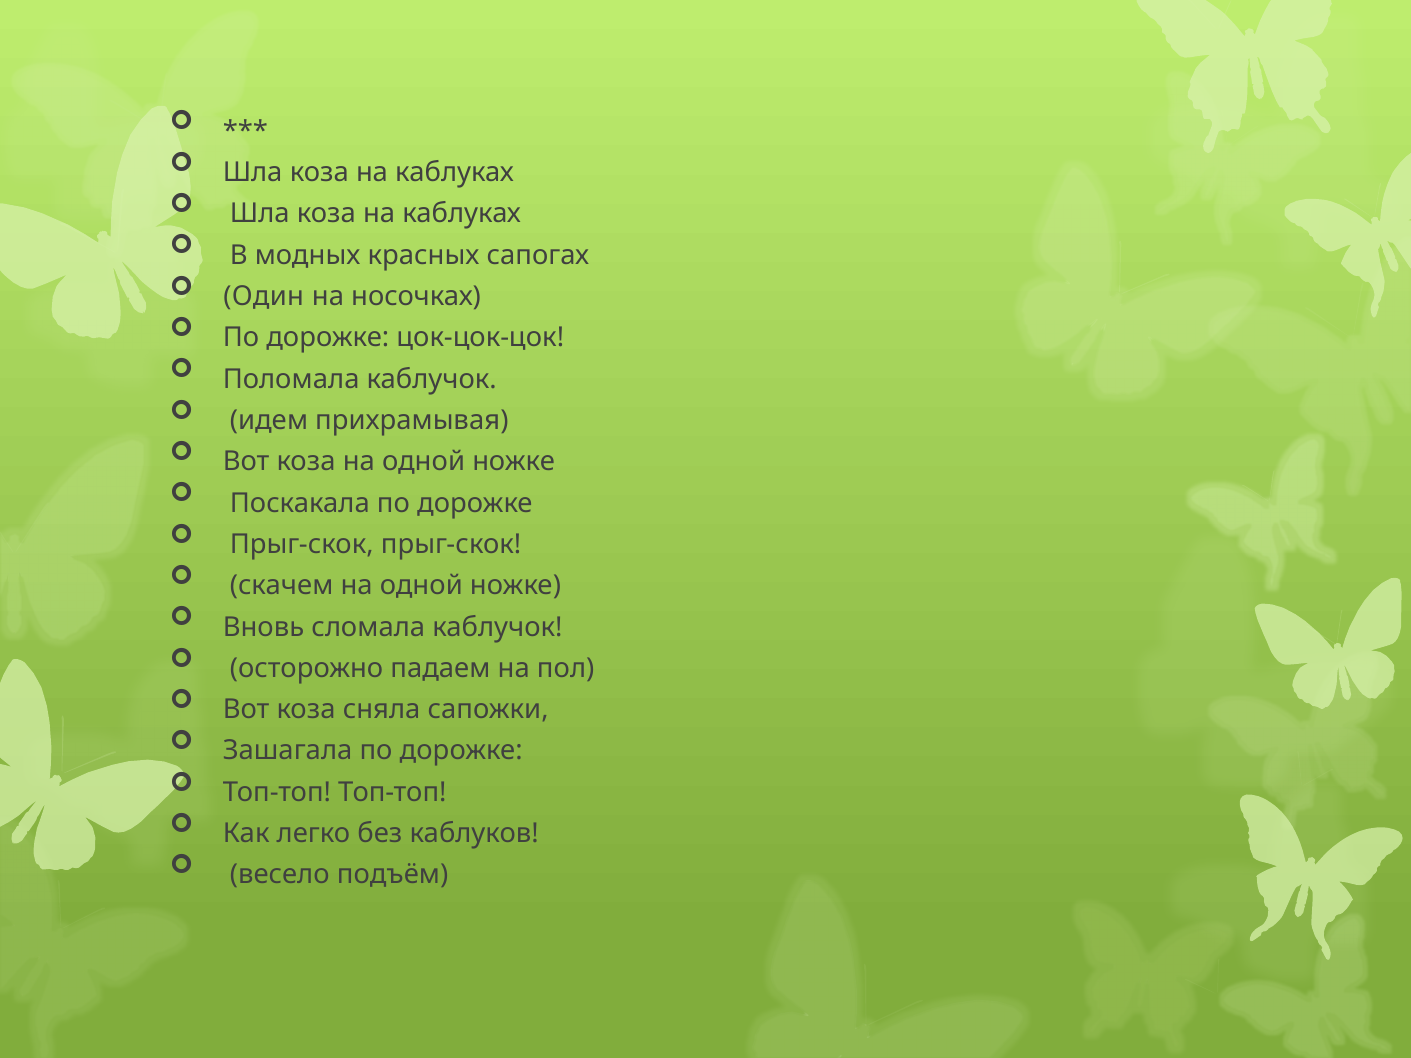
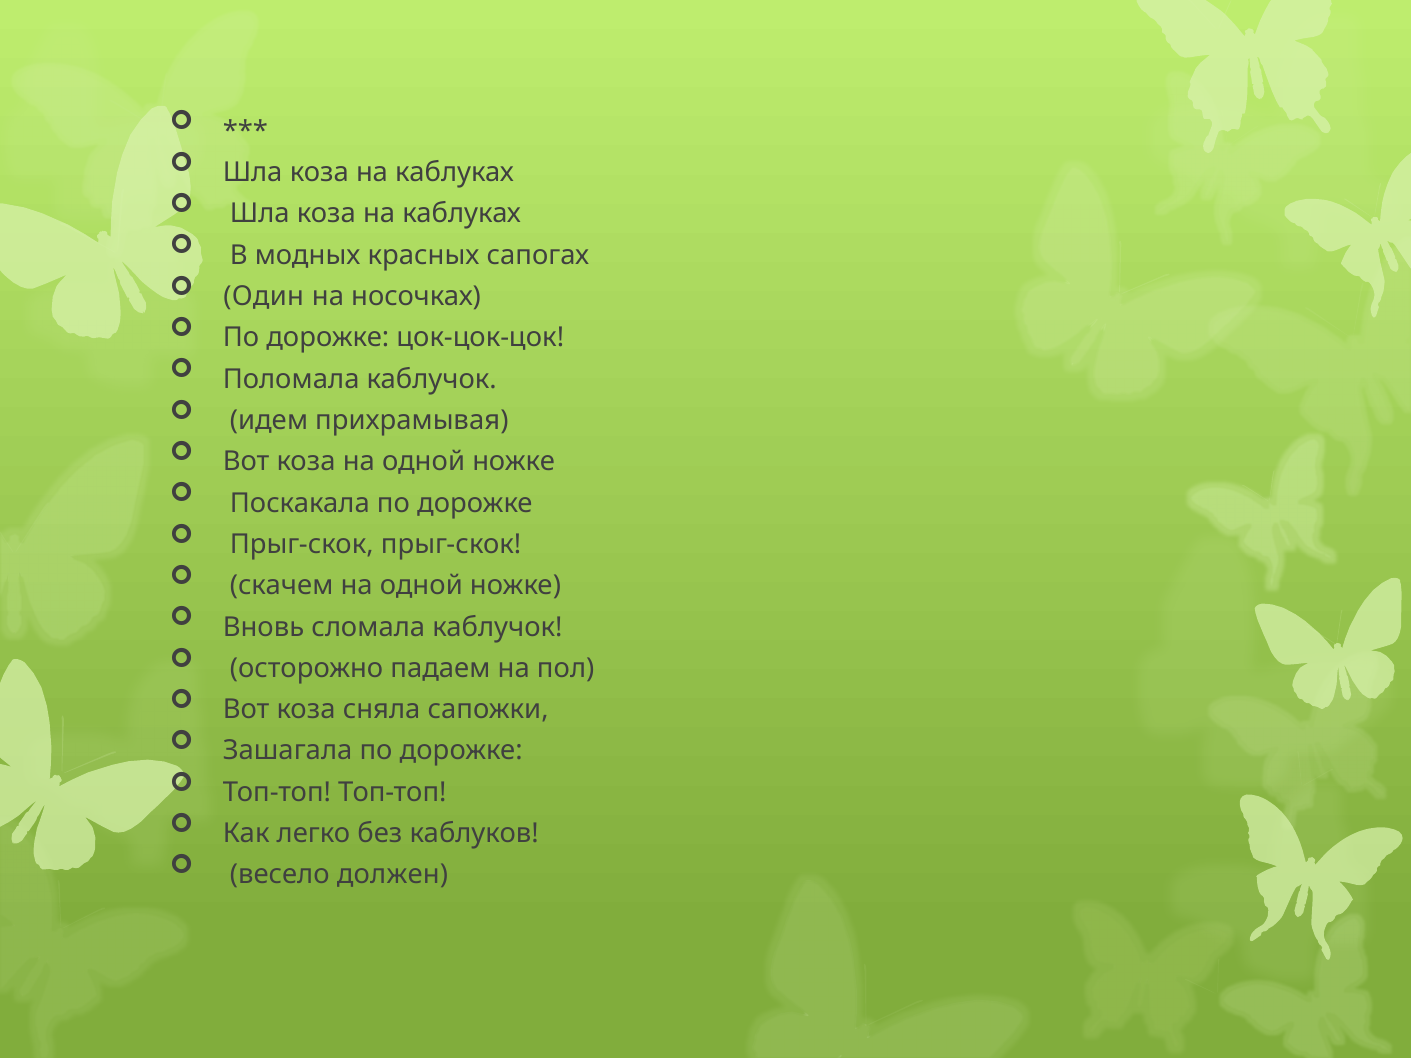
подъём: подъём -> должен
